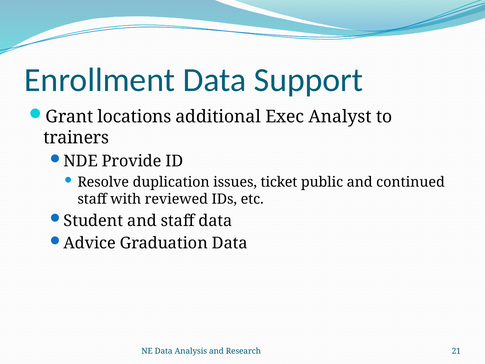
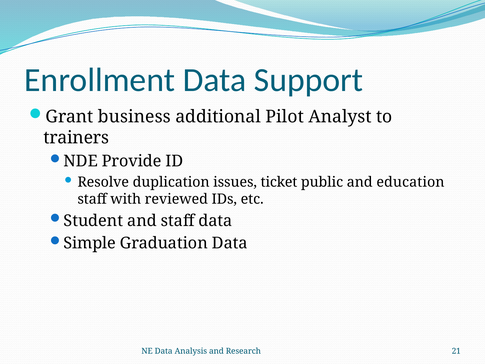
locations: locations -> business
Exec: Exec -> Pilot
continued: continued -> education
Advice: Advice -> Simple
